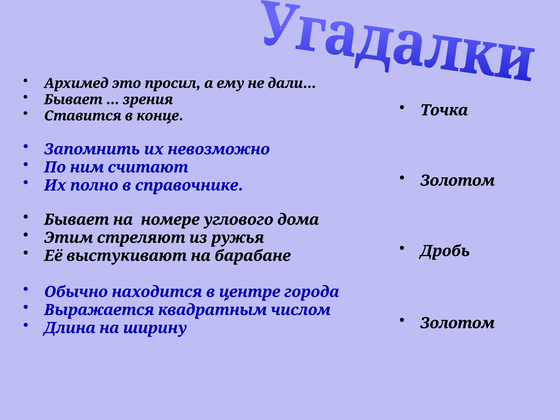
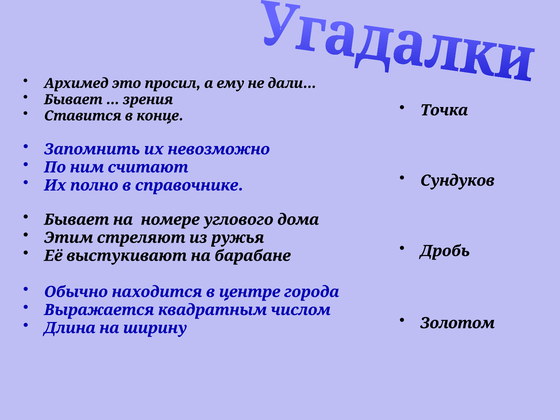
Золотом at (458, 181): Золотом -> Сундуков
